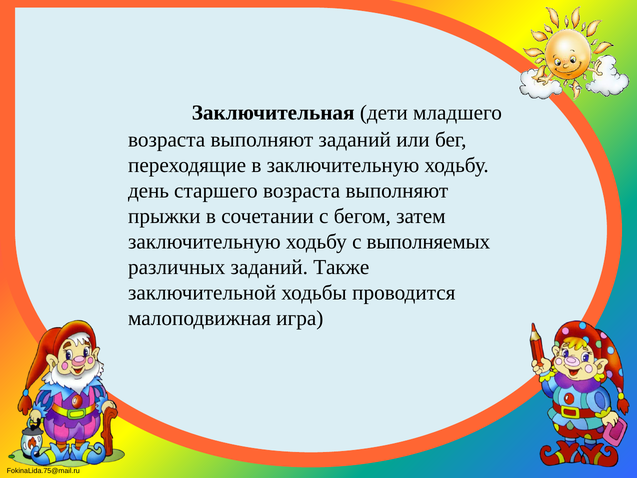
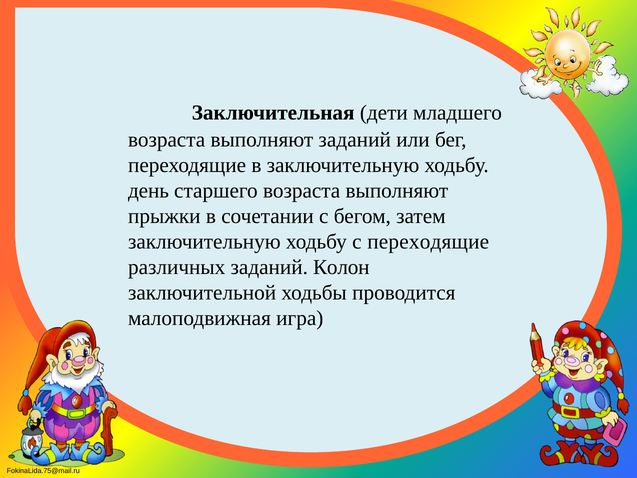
с выполняемых: выполняемых -> переходящие
Также: Также -> Колон
